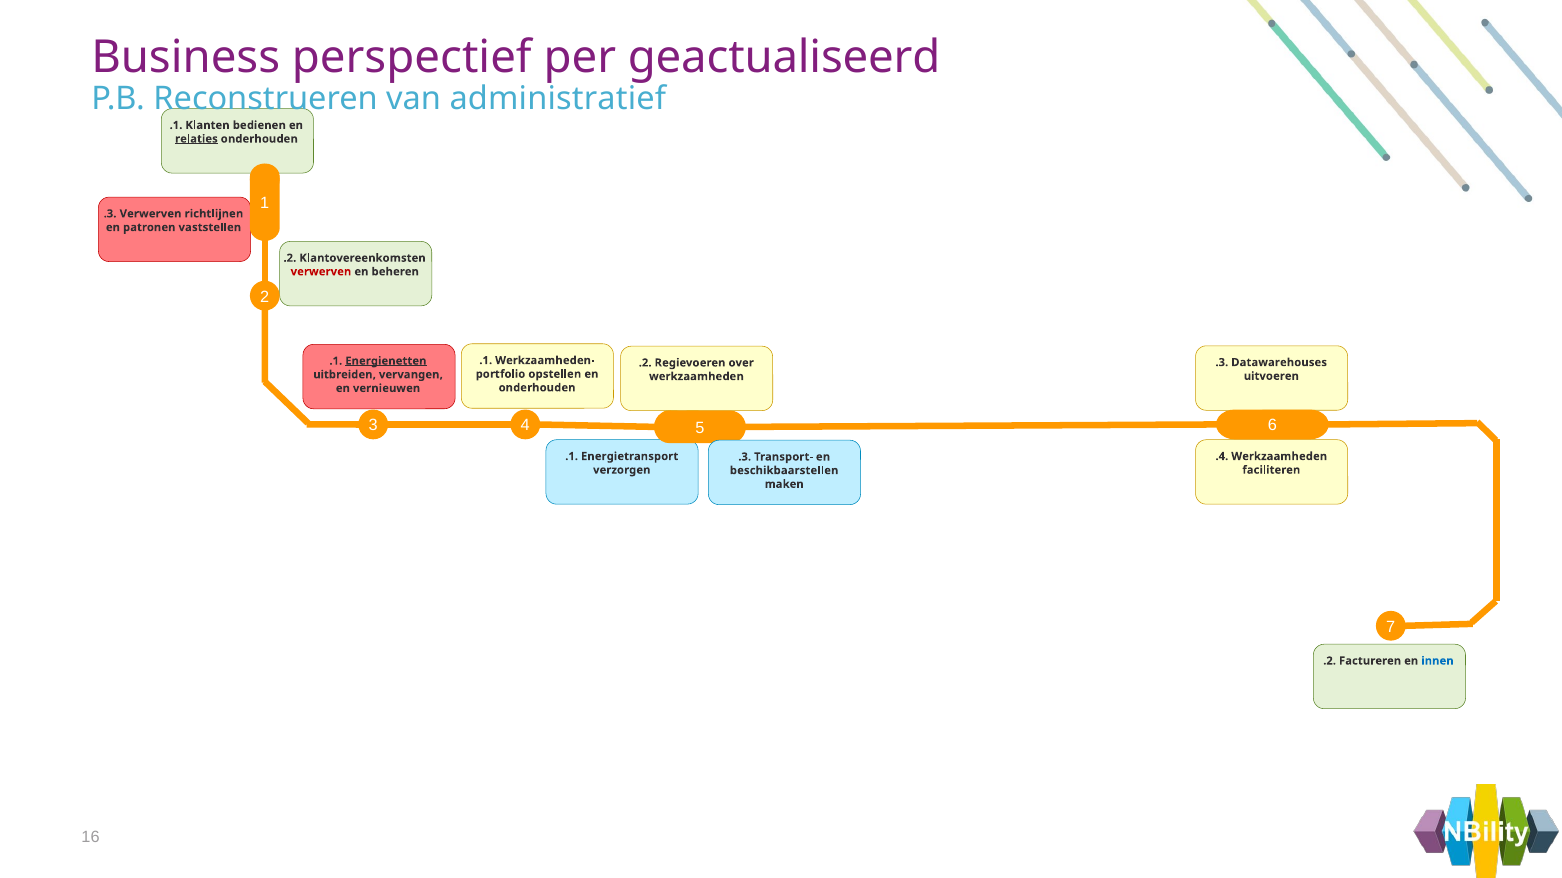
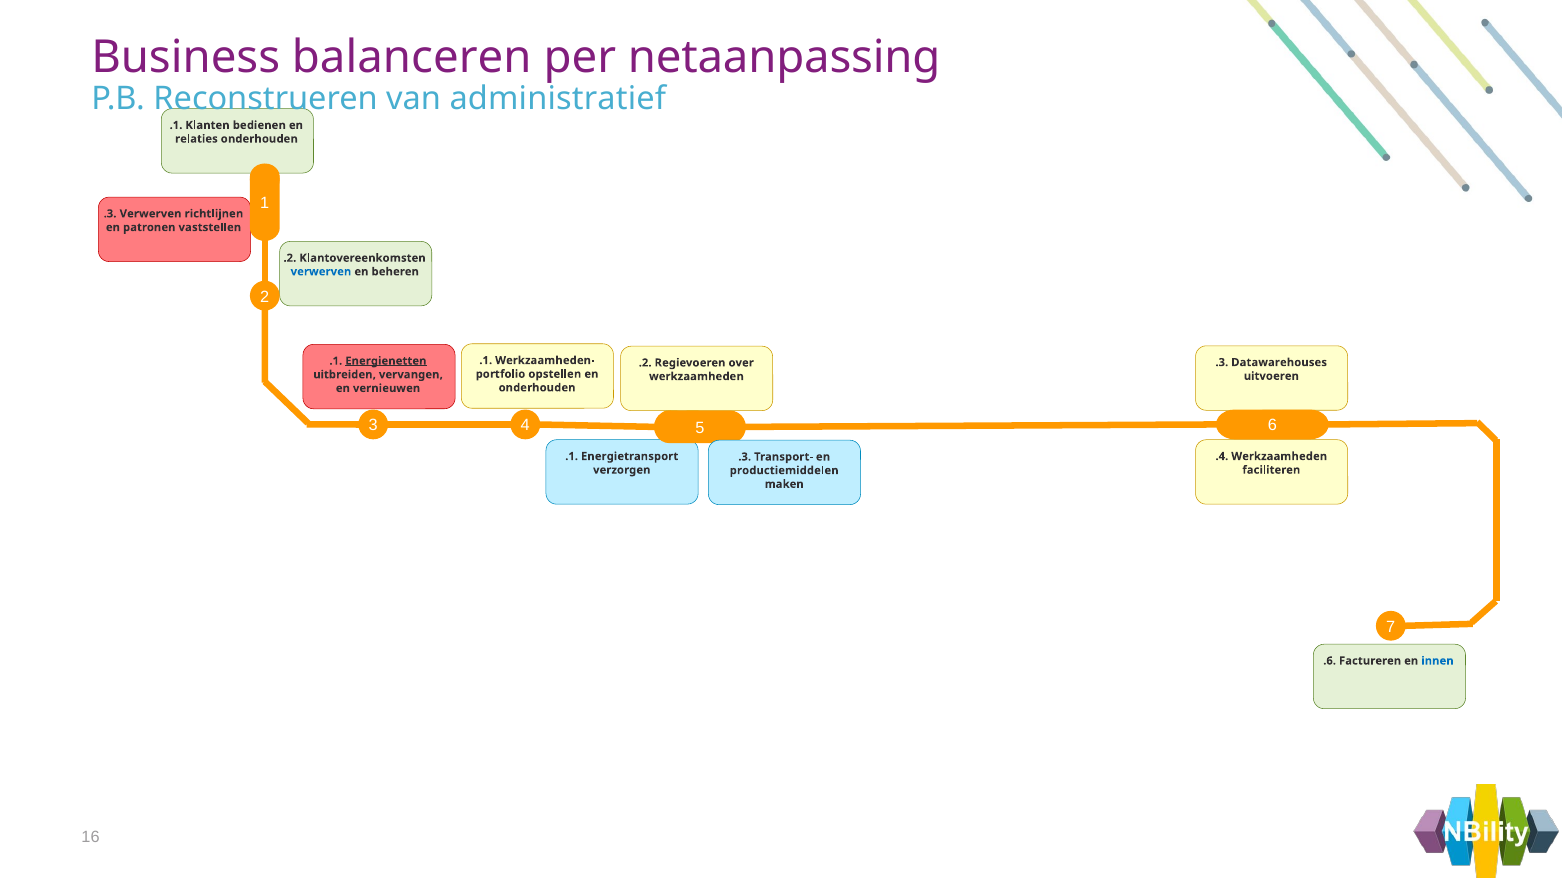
perspectief: perspectief -> balanceren
geactualiseerd: geactualiseerd -> netaanpassing
relaties underline: present -> none
verwerven at (321, 272) colour: red -> blue
beschikbaarstellen: beschikbaarstellen -> productiemiddelen
.2 at (1330, 661): .2 -> .6
